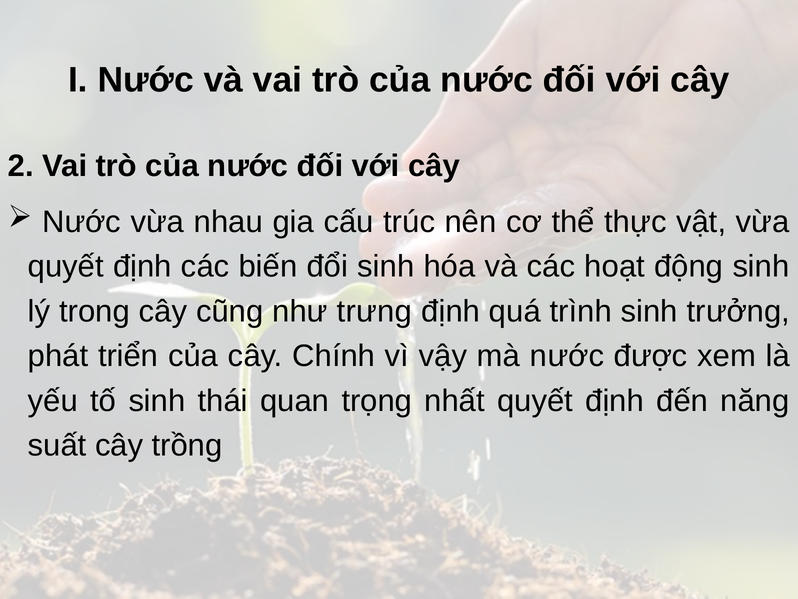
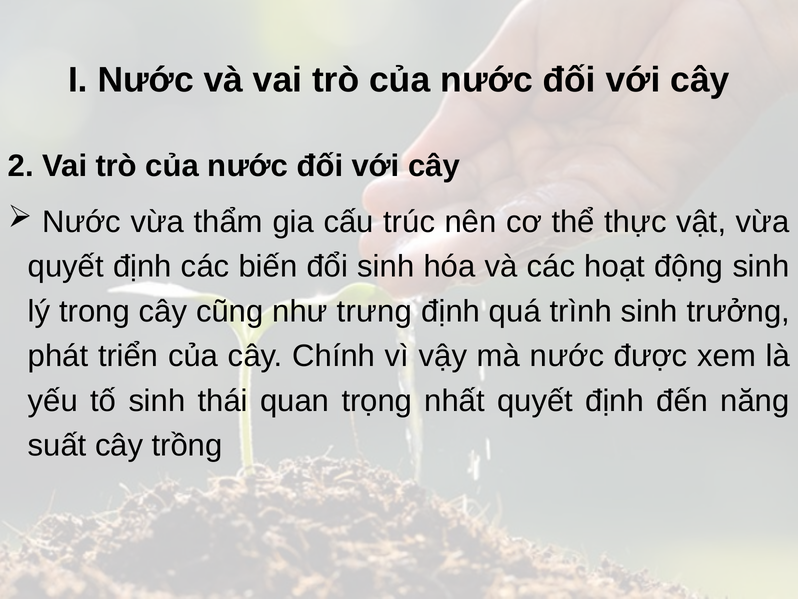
nhau: nhau -> thẩm
